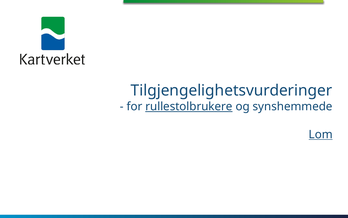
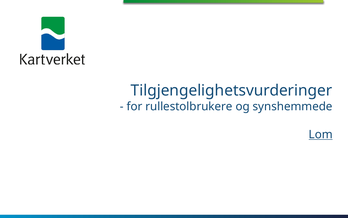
rullestolbrukere underline: present -> none
